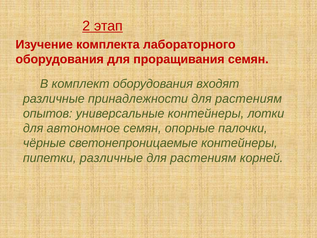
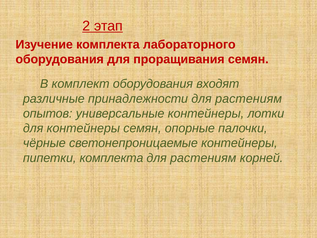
для автономное: автономное -> контейнеры
пипетки различные: различные -> комплекта
